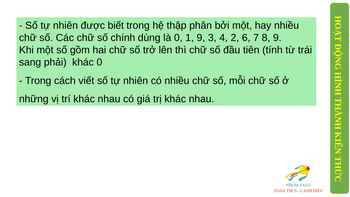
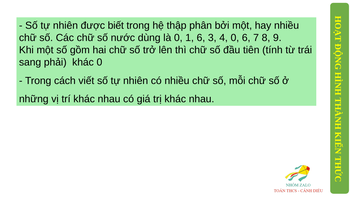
chính: chính -> nước
1 9: 9 -> 6
4 2: 2 -> 0
